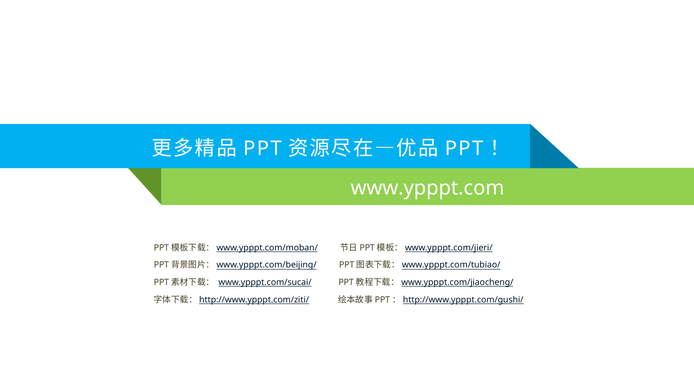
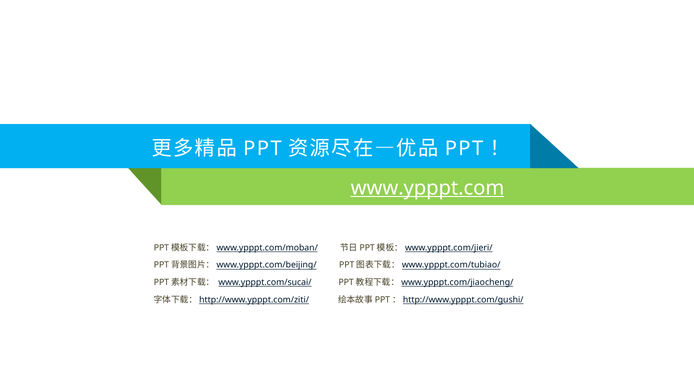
www.ypppt.com underline: none -> present
